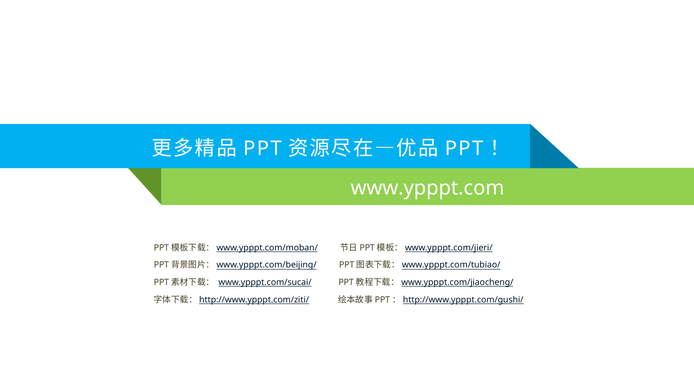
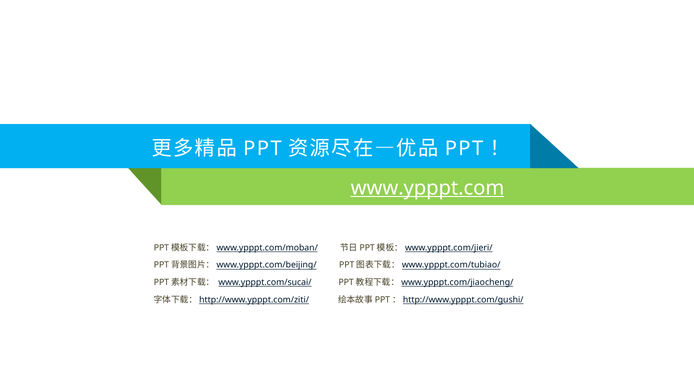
www.ypppt.com underline: none -> present
